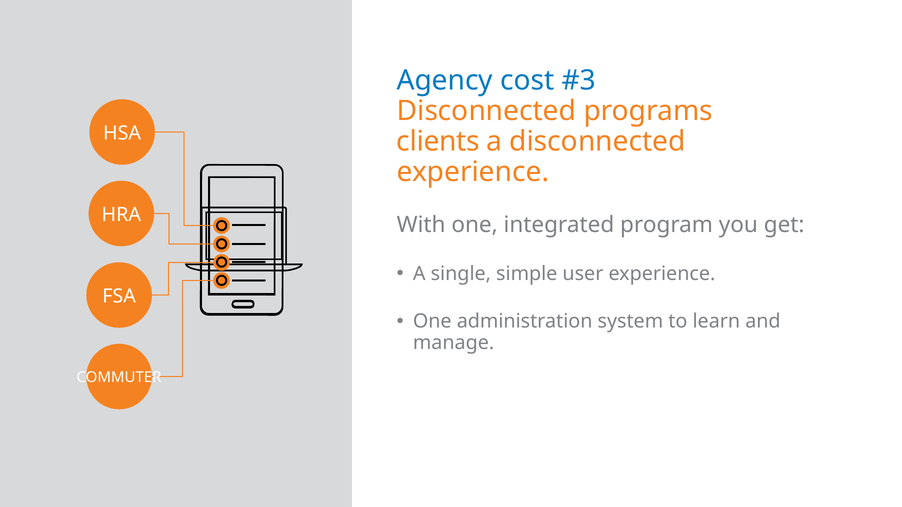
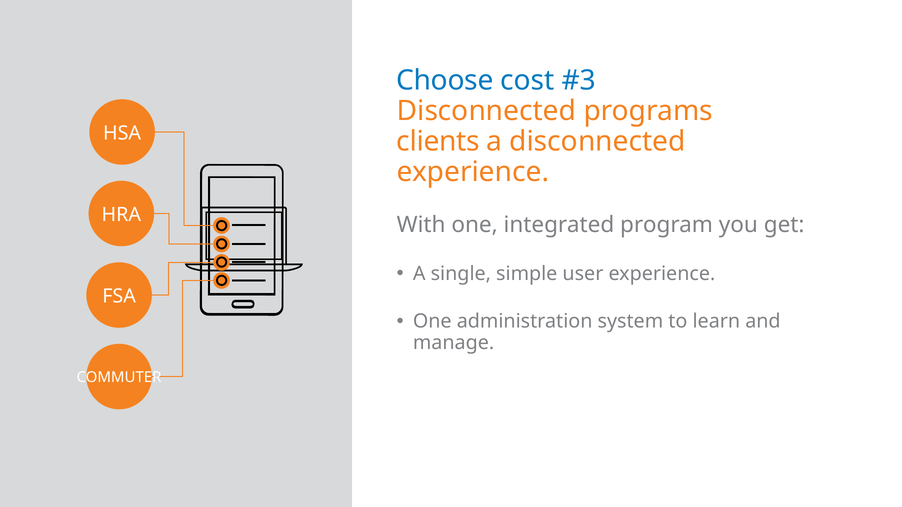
Agency: Agency -> Choose
